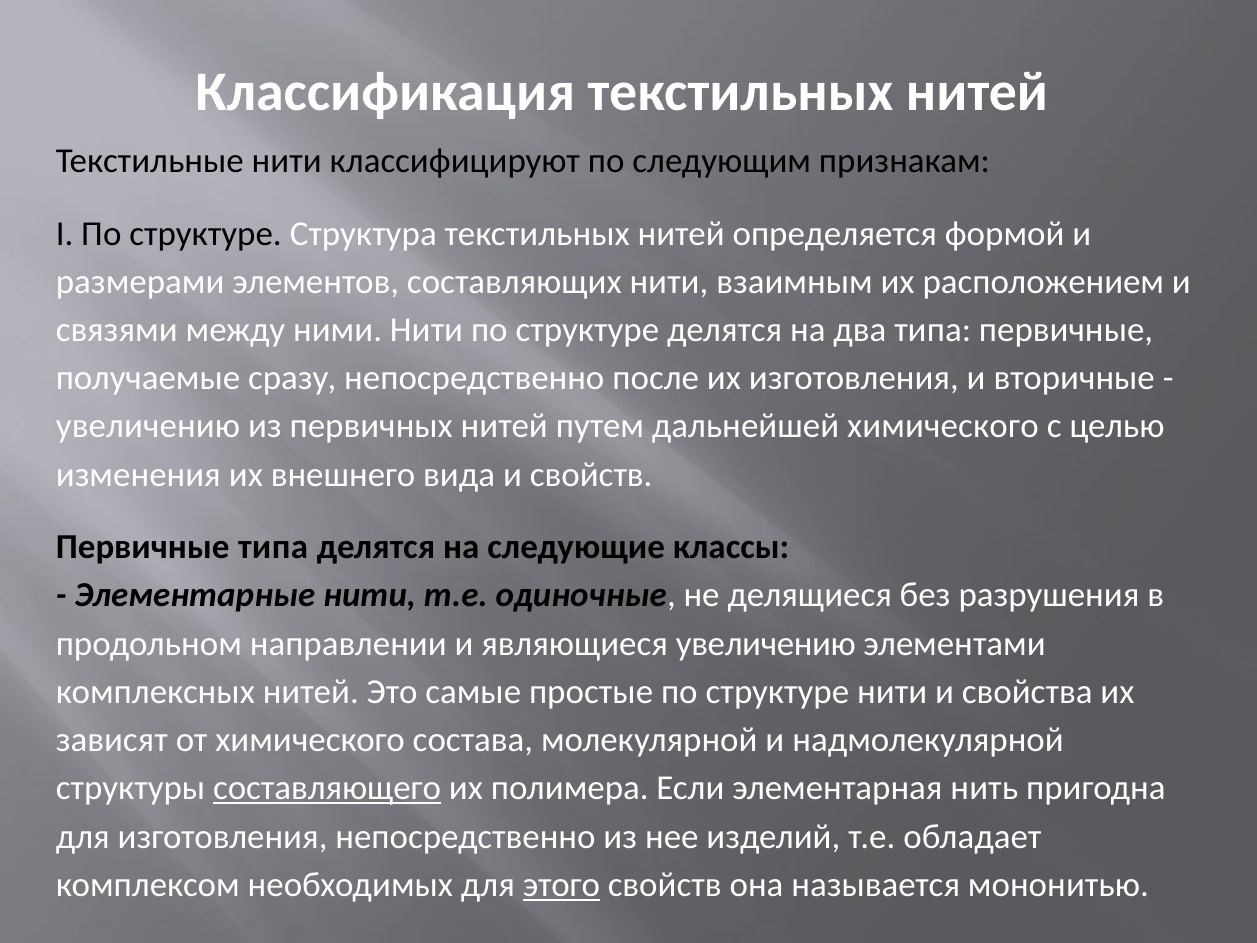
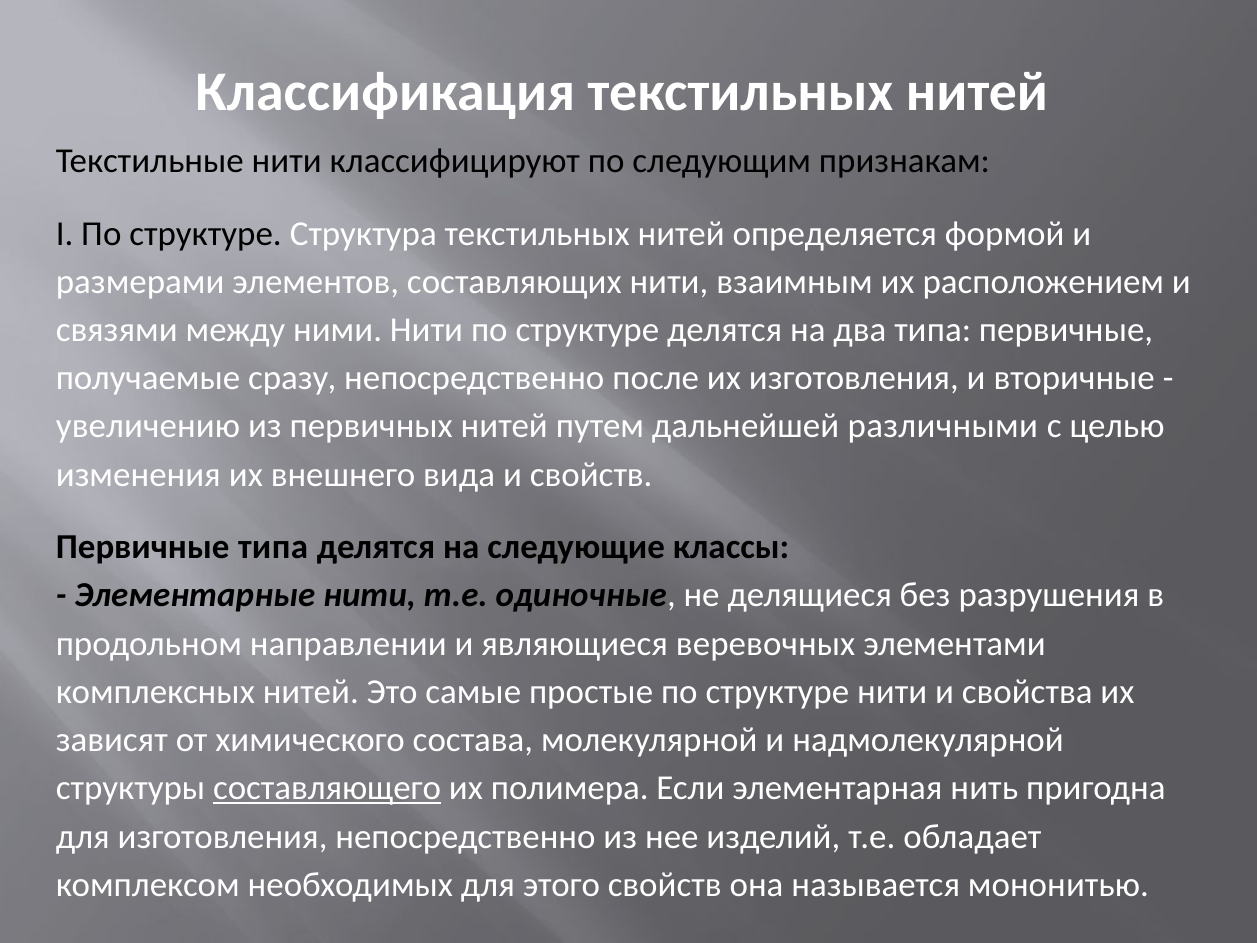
дальнейшей химического: химического -> различными
являющиеся увеличению: увеличению -> веревочных
этого underline: present -> none
